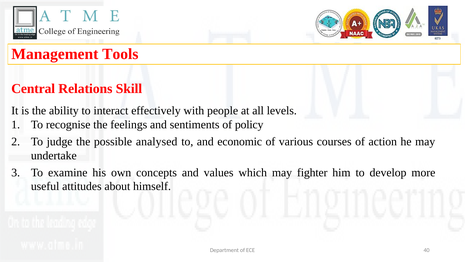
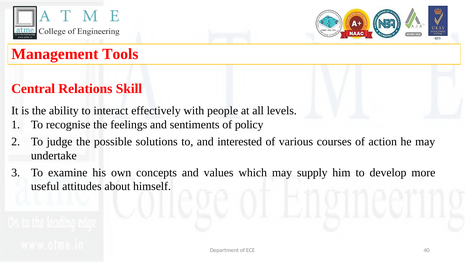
analysed: analysed -> solutions
economic: economic -> interested
fighter: fighter -> supply
